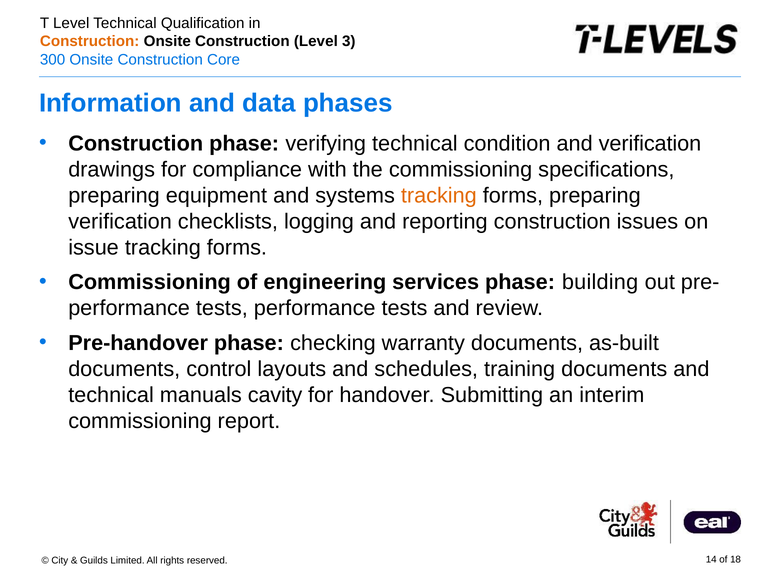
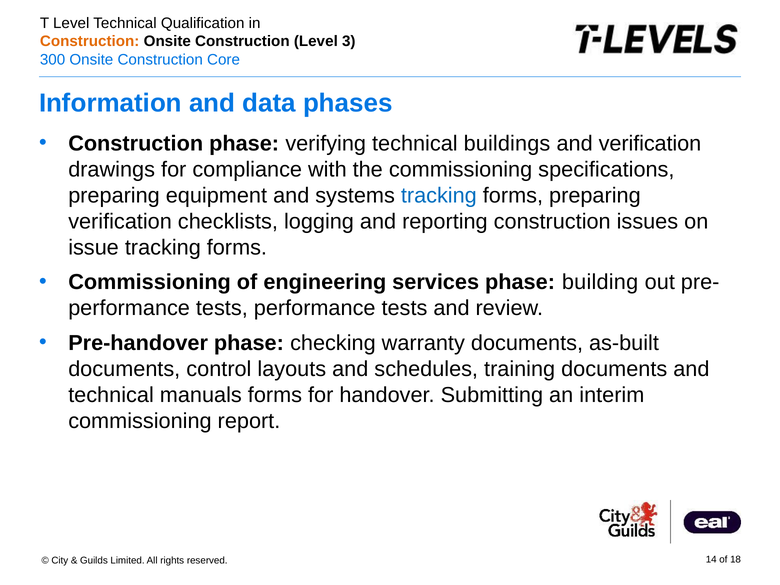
condition: condition -> buildings
tracking at (439, 196) colour: orange -> blue
manuals cavity: cavity -> forms
